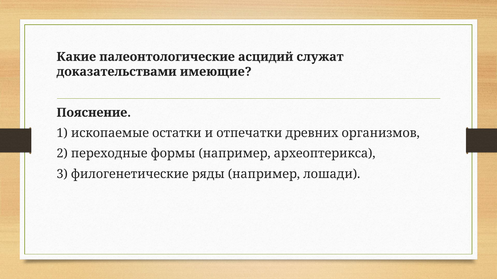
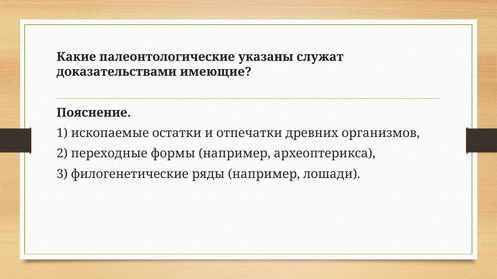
асцидий: асцидий -> указаны
